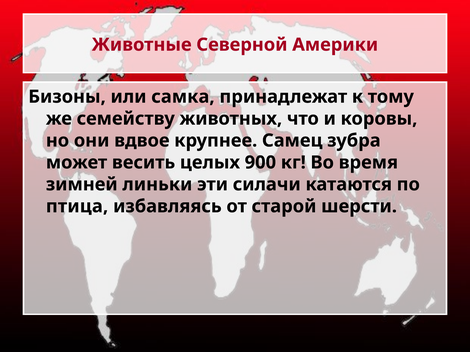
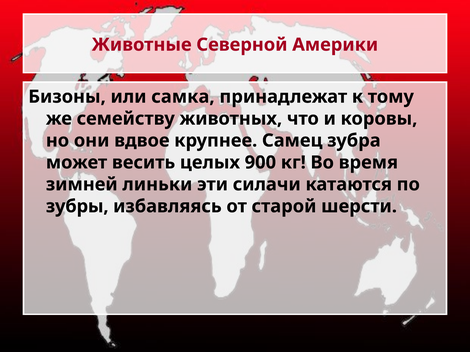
птица: птица -> зубры
